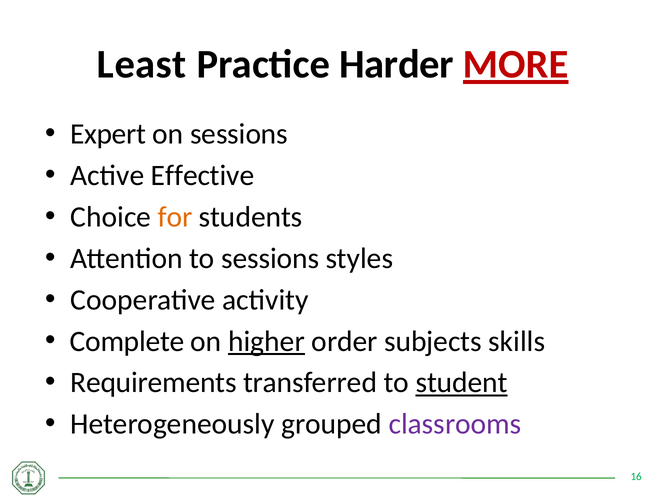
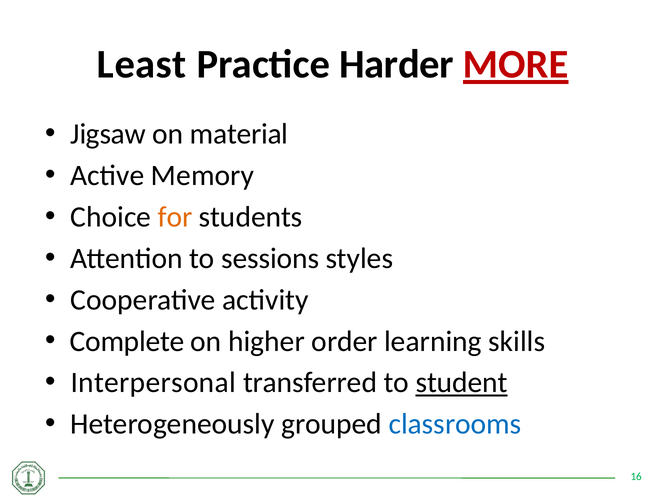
Expert: Expert -> Jigsaw
on sessions: sessions -> material
Effective: Effective -> Memory
higher underline: present -> none
subjects: subjects -> learning
Requirements: Requirements -> Interpersonal
classrooms colour: purple -> blue
